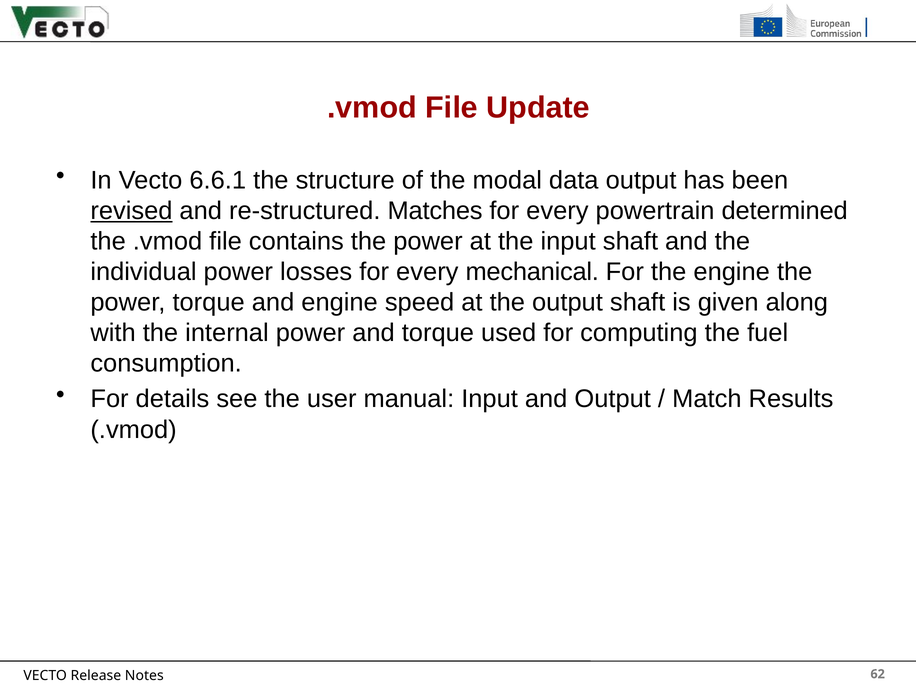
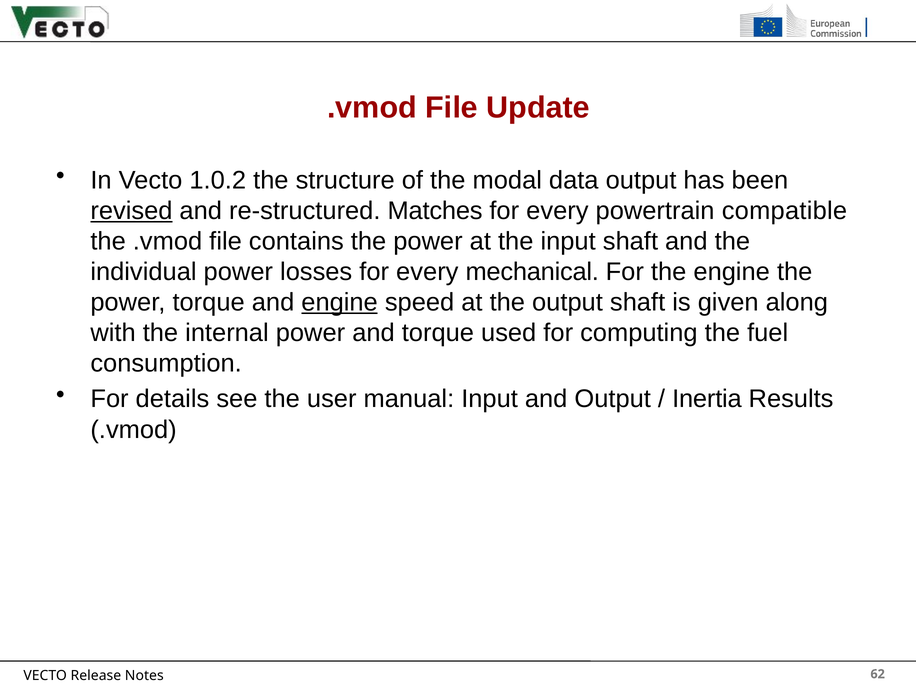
6.6.1: 6.6.1 -> 1.0.2
determined: determined -> compatible
engine at (340, 302) underline: none -> present
Match: Match -> Inertia
